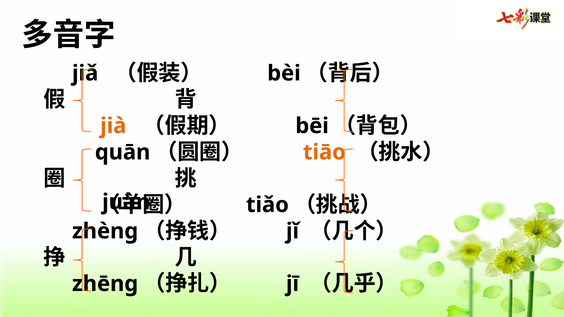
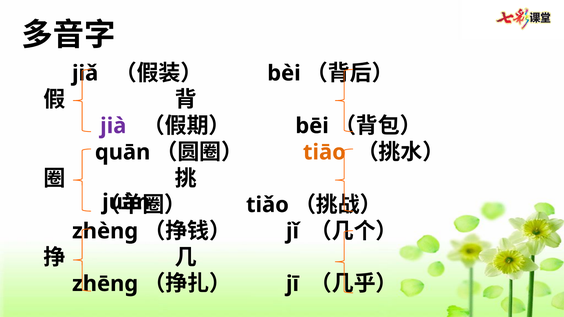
jià colour: orange -> purple
